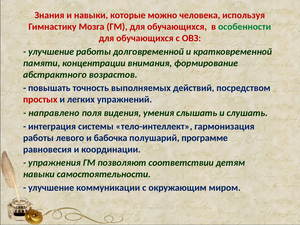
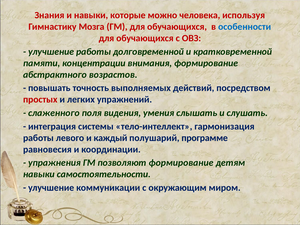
особенности colour: green -> blue
направлено: направлено -> слаженного
бабочка: бабочка -> каждый
позволяют соответствии: соответствии -> формирование
